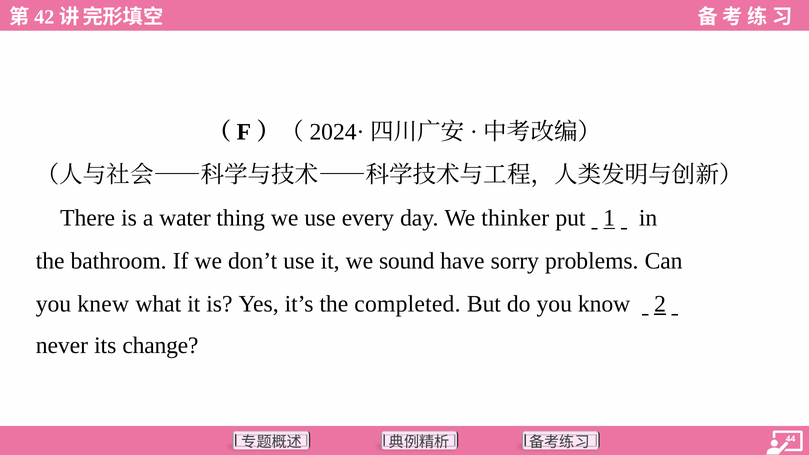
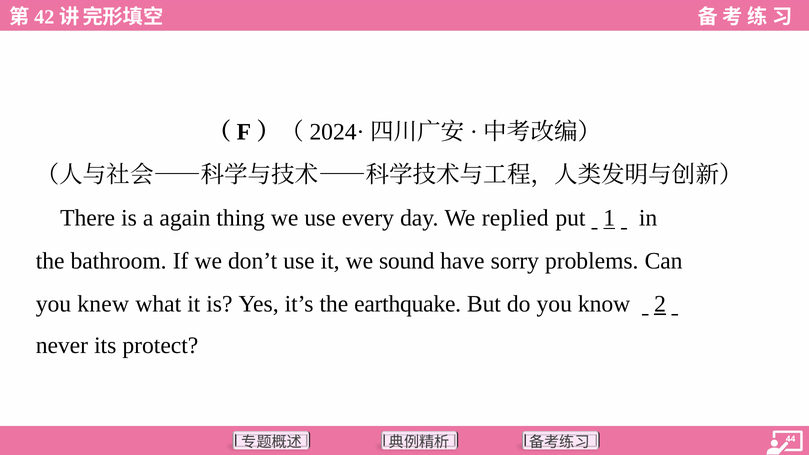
water: water -> again
thinker: thinker -> replied
completed: completed -> earthquake
change: change -> protect
